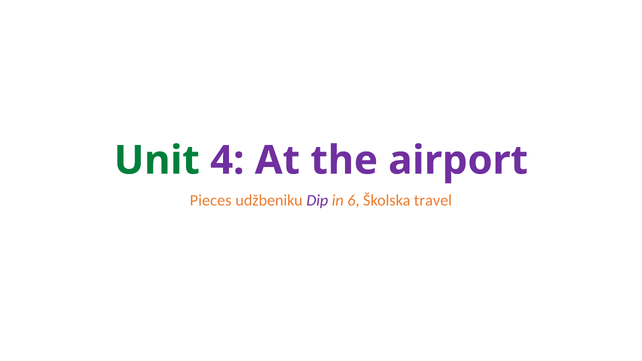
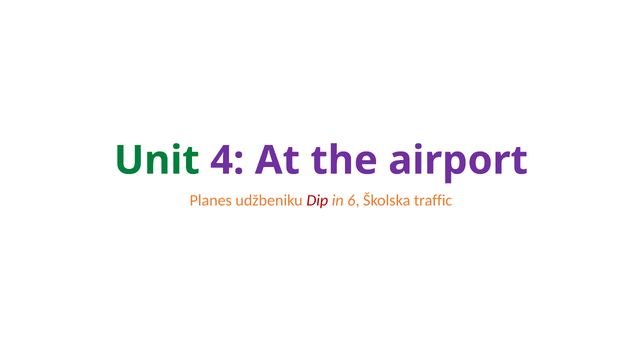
Pieces: Pieces -> Planes
Dip colour: purple -> red
travel: travel -> traffic
